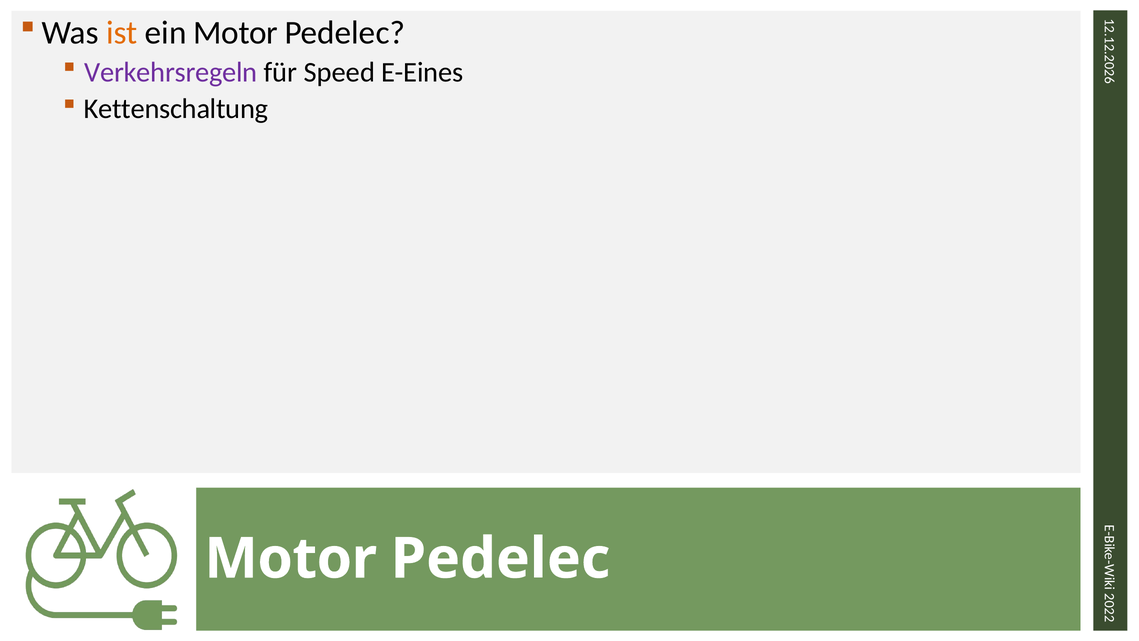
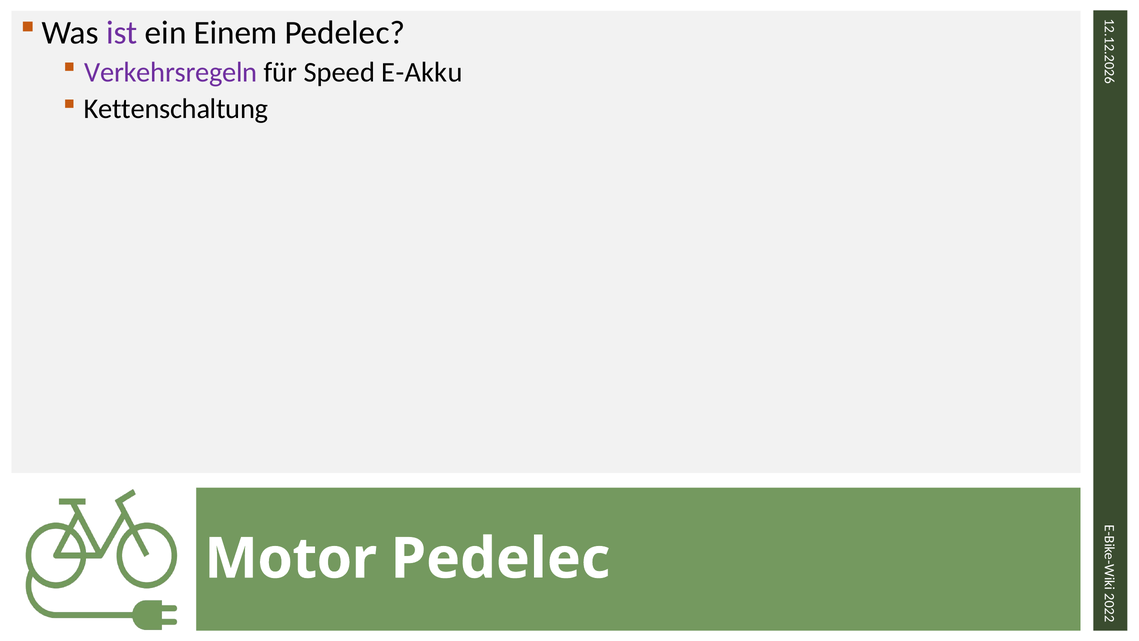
ist colour: orange -> purple
ein Motor: Motor -> Einem
E-Eines: E-Eines -> E-Akku
